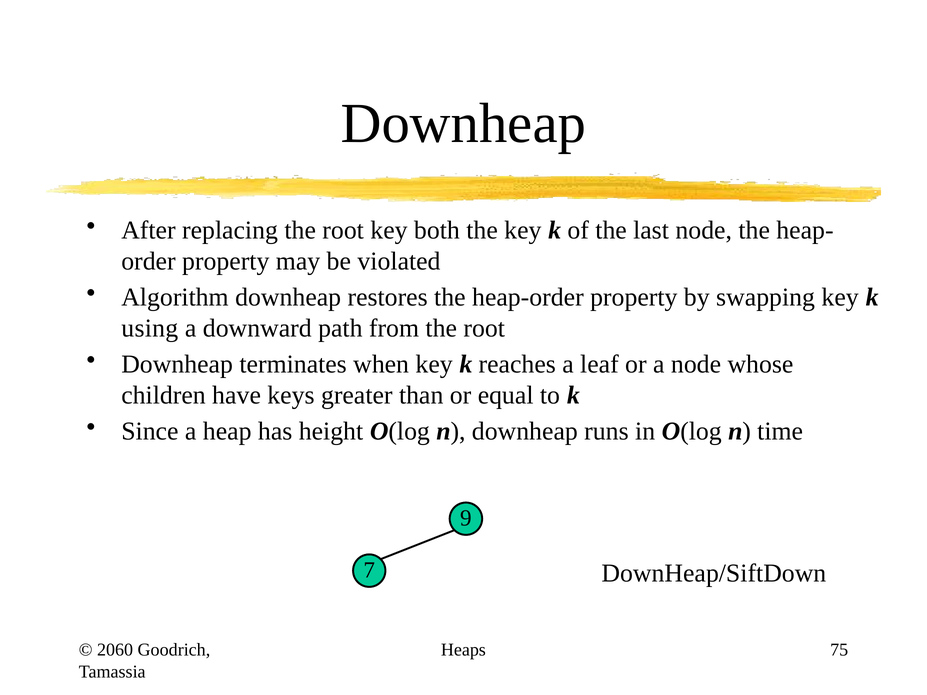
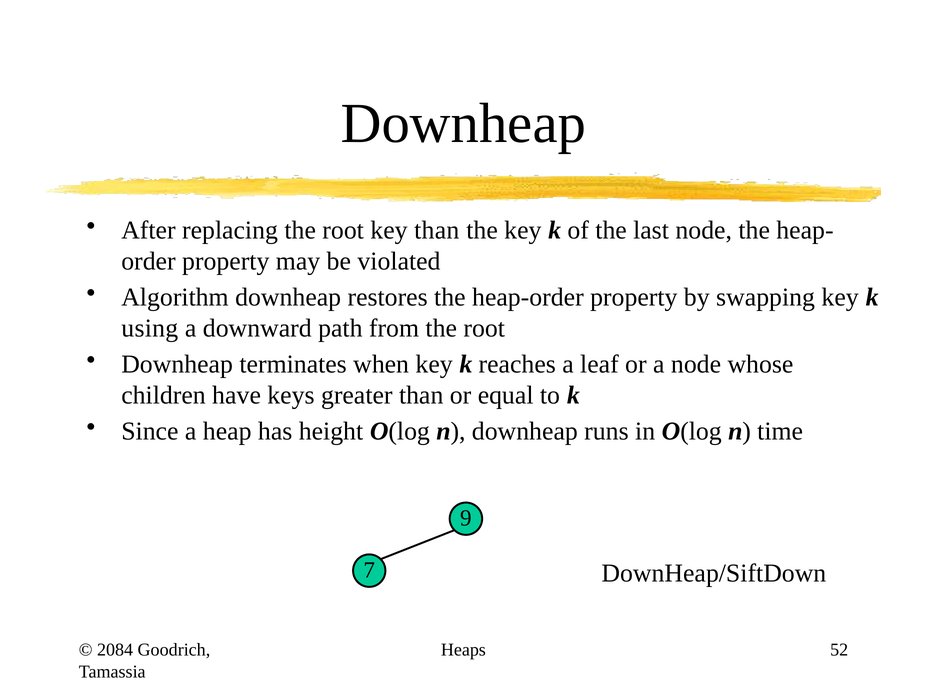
key both: both -> than
2060: 2060 -> 2084
75: 75 -> 52
